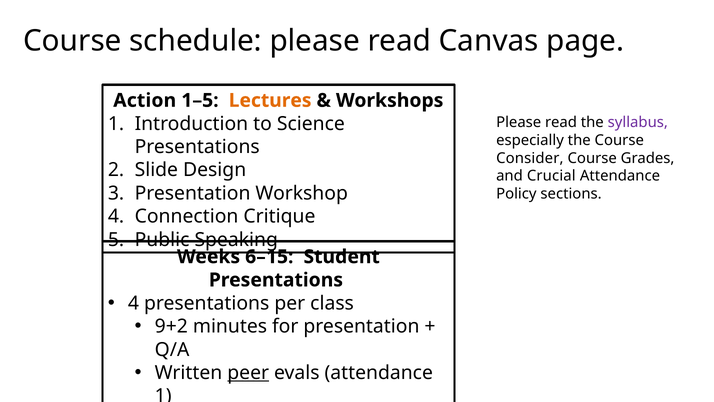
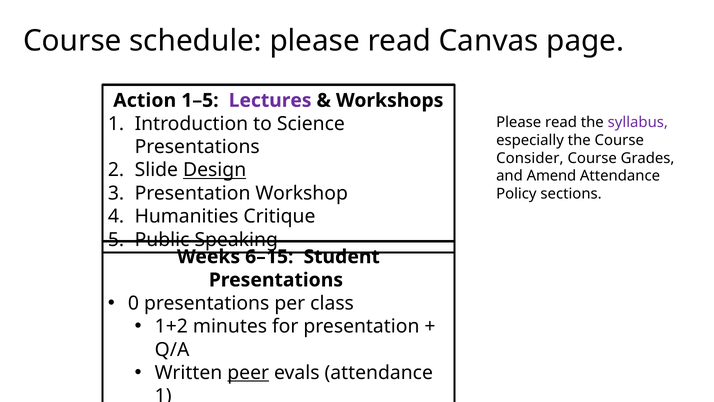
Lectures colour: orange -> purple
Design underline: none -> present
Crucial: Crucial -> Amend
Connection: Connection -> Humanities
4 at (133, 303): 4 -> 0
9+2: 9+2 -> 1+2
